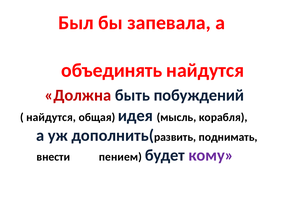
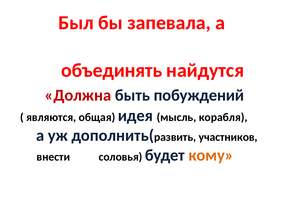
найдутся at (51, 117): найдутся -> являются
поднимать: поднимать -> участников
пением: пением -> соловья
кому colour: purple -> orange
